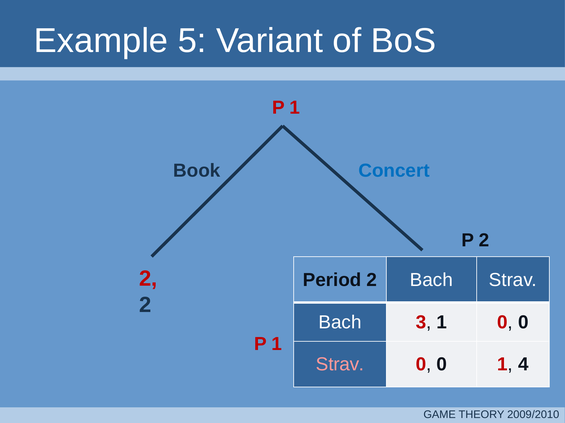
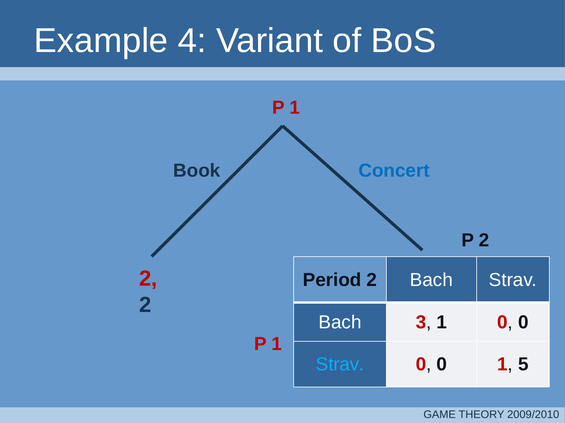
5: 5 -> 4
Strav at (340, 365) colour: pink -> light blue
4: 4 -> 5
